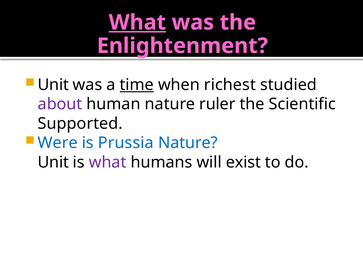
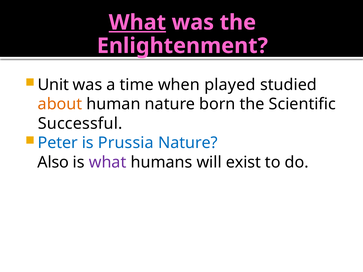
time underline: present -> none
richest: richest -> played
about colour: purple -> orange
ruler: ruler -> born
Supported: Supported -> Successful
Were: Were -> Peter
Unit at (53, 162): Unit -> Also
